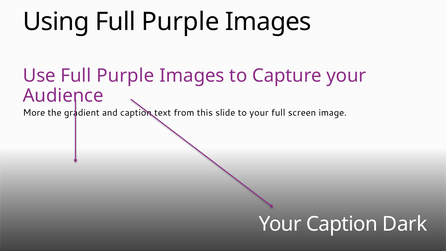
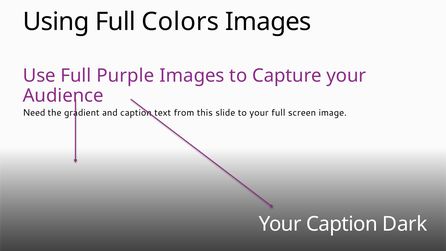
Using Full Purple: Purple -> Colors
More: More -> Need
